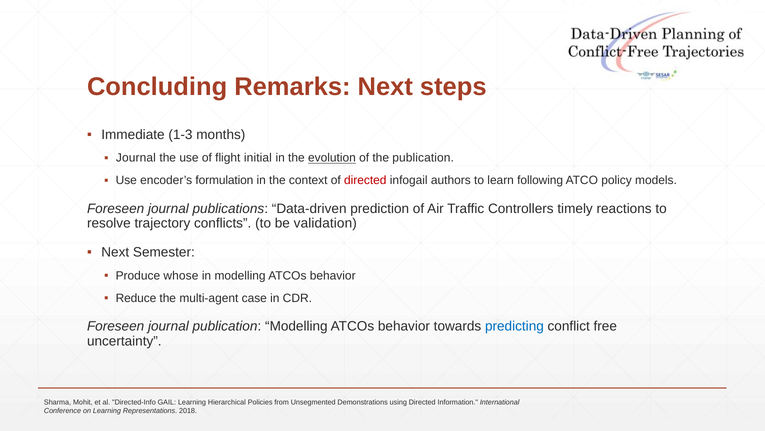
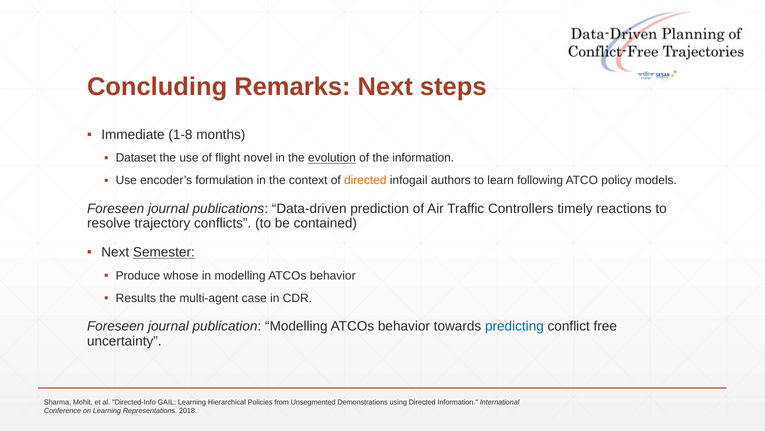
1-3: 1-3 -> 1-8
Journal at (136, 158): Journal -> Dataset
initial: initial -> novel
the publication: publication -> information
directed at (365, 180) colour: red -> orange
validation: validation -> contained
Semester underline: none -> present
Reduce: Reduce -> Results
